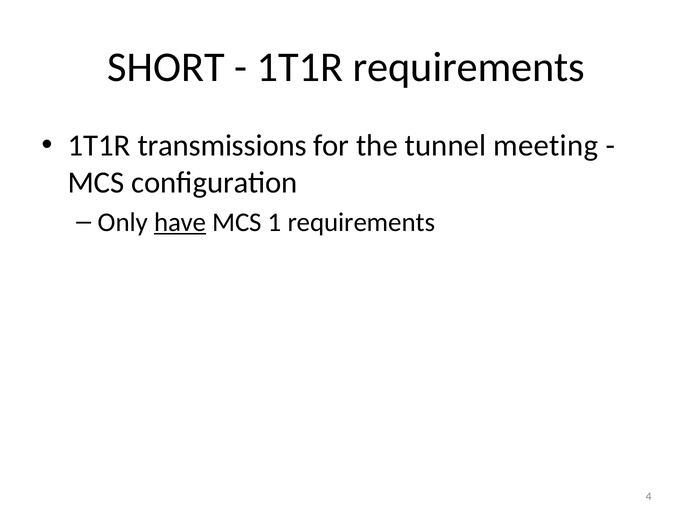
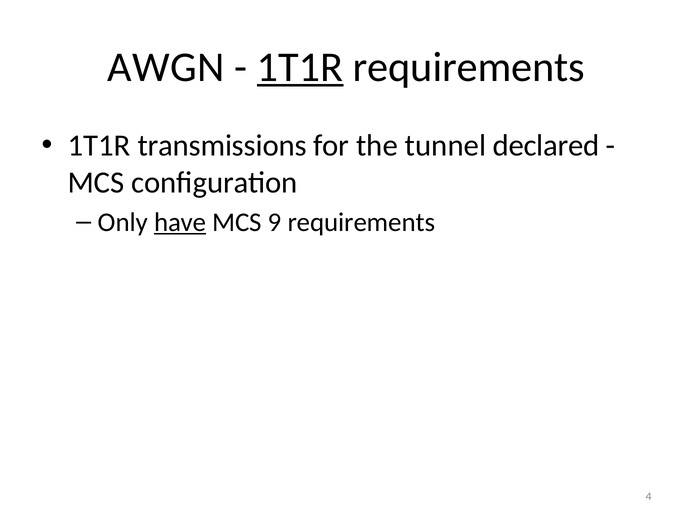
SHORT: SHORT -> AWGN
1T1R at (300, 67) underline: none -> present
meeting: meeting -> declared
1: 1 -> 9
